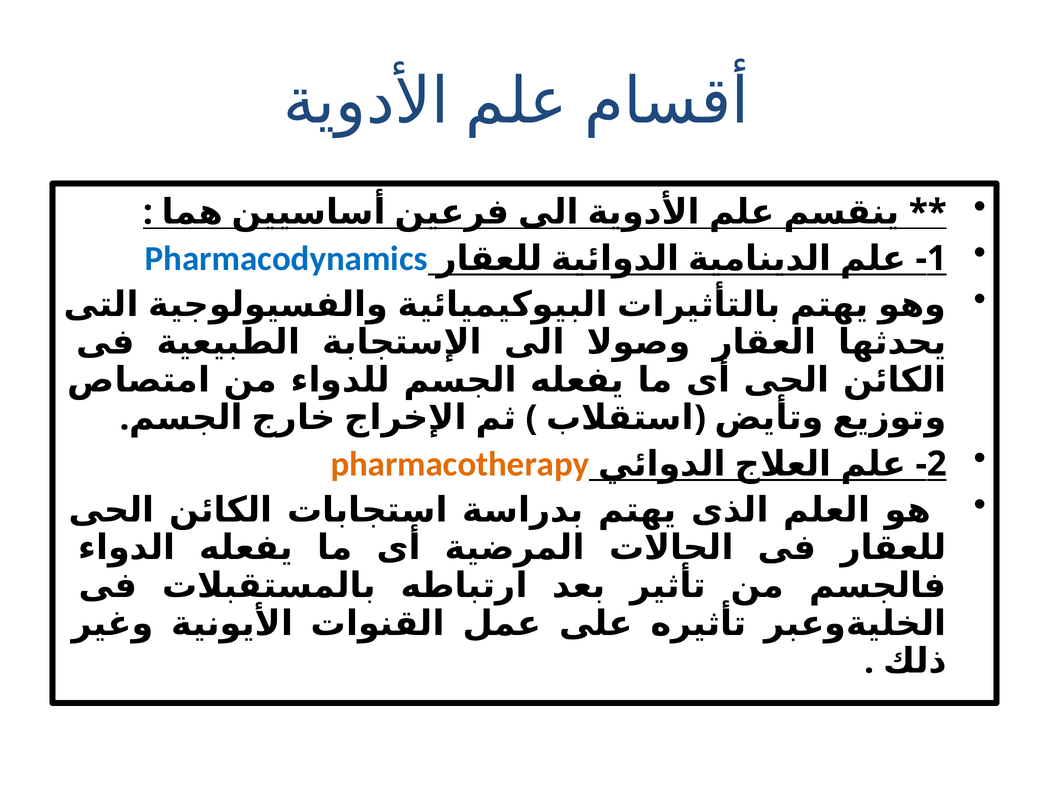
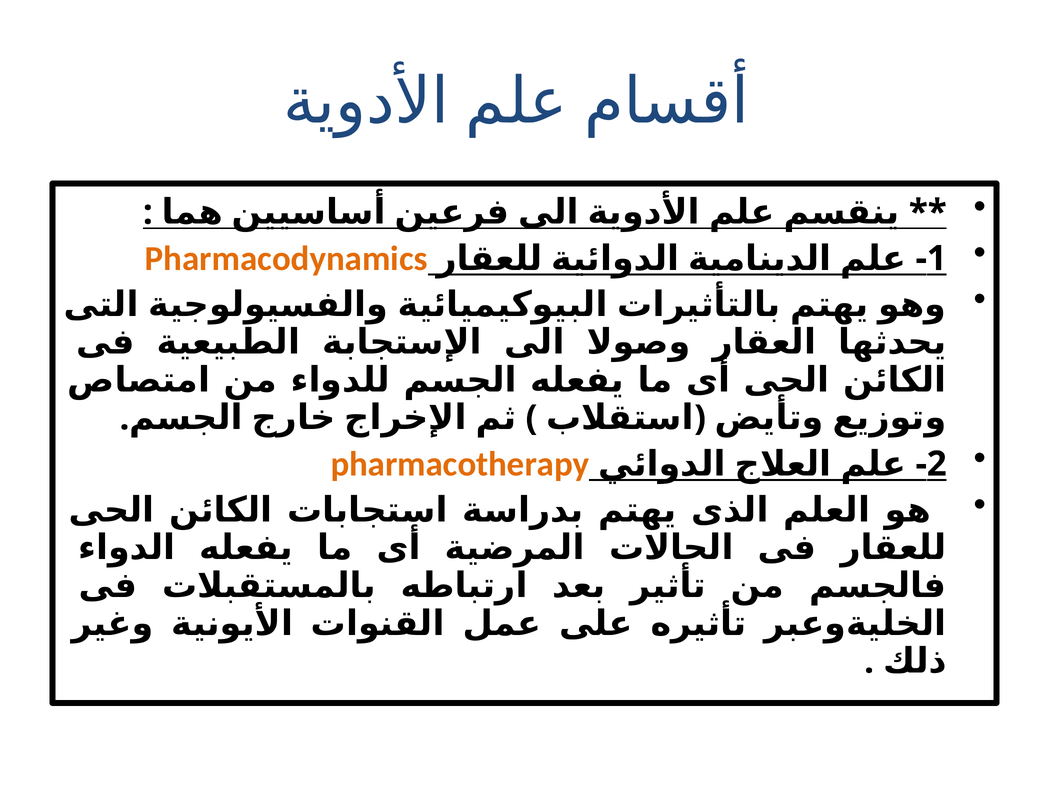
Pharmacodynamics colour: blue -> orange
